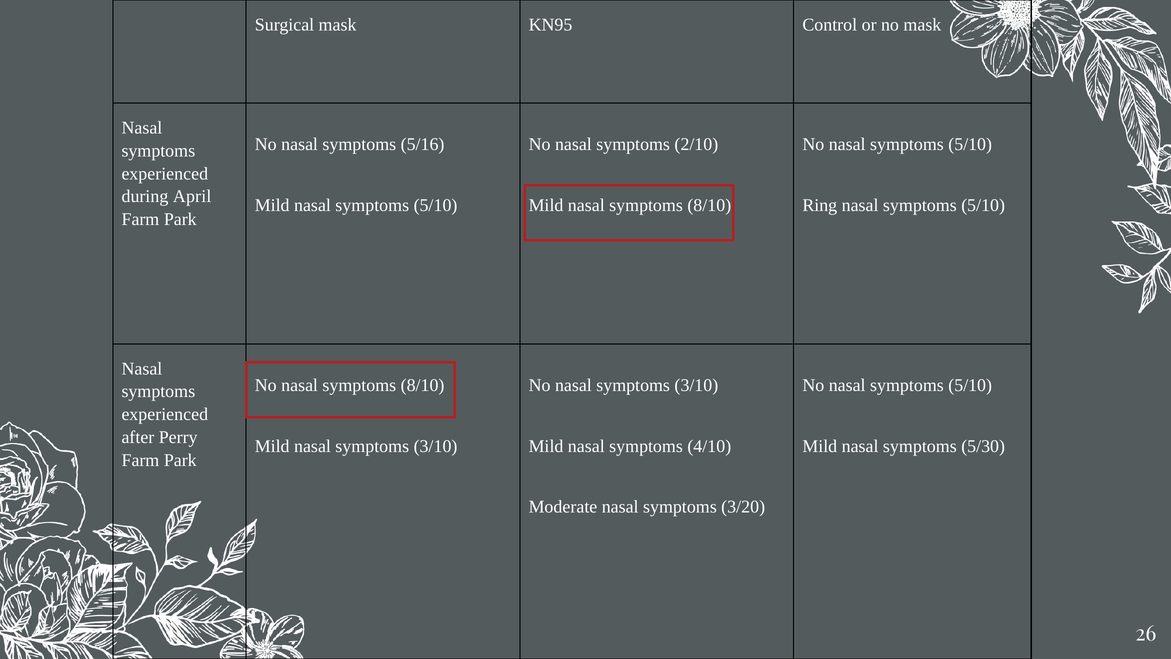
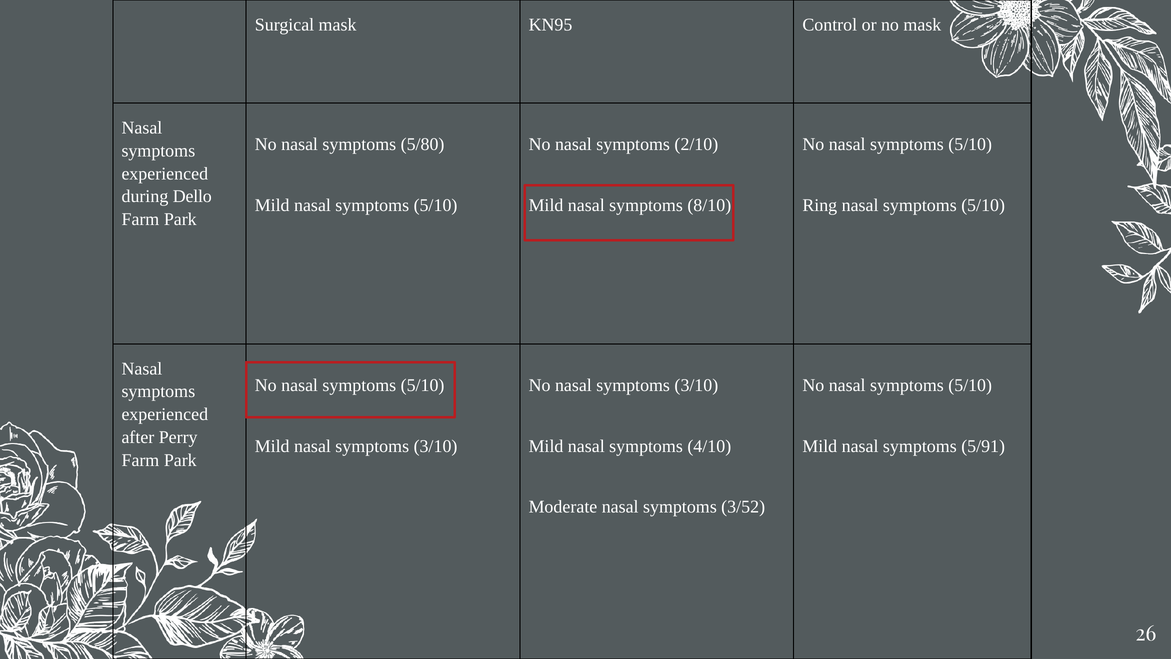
5/16: 5/16 -> 5/80
April: April -> Dello
8/10 at (423, 385): 8/10 -> 5/10
5/30: 5/30 -> 5/91
3/20: 3/20 -> 3/52
